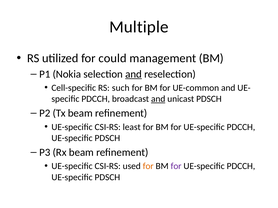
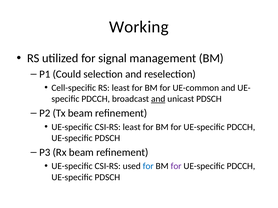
Multiple: Multiple -> Working
could: could -> signal
Nokia: Nokia -> Could
and at (134, 74) underline: present -> none
RS such: such -> least
for at (148, 166) colour: orange -> blue
